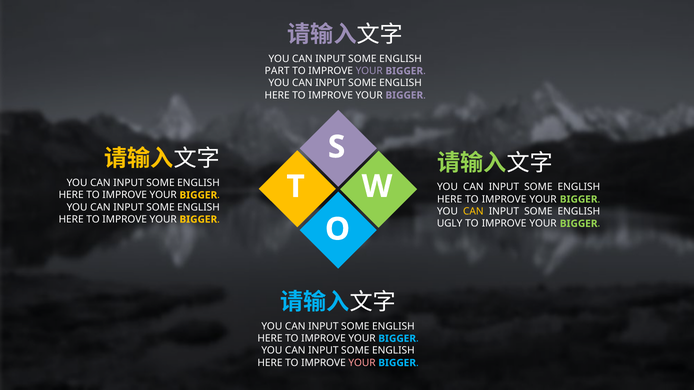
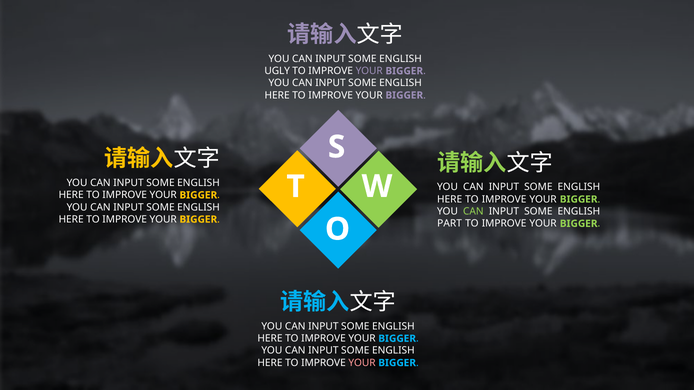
PART: PART -> UGLY
CAN at (473, 212) colour: yellow -> light green
UGLY: UGLY -> PART
